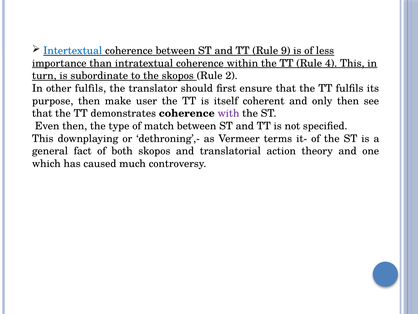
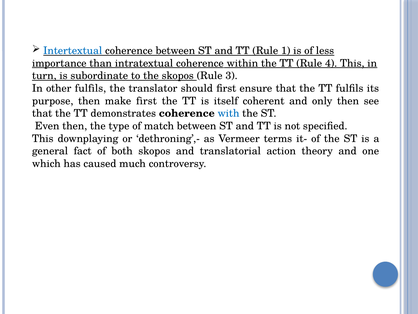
9: 9 -> 1
2: 2 -> 3
make user: user -> first
with colour: purple -> blue
